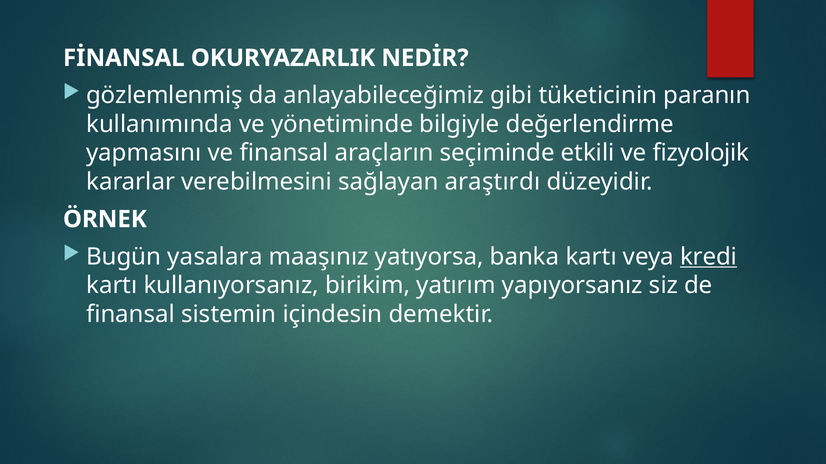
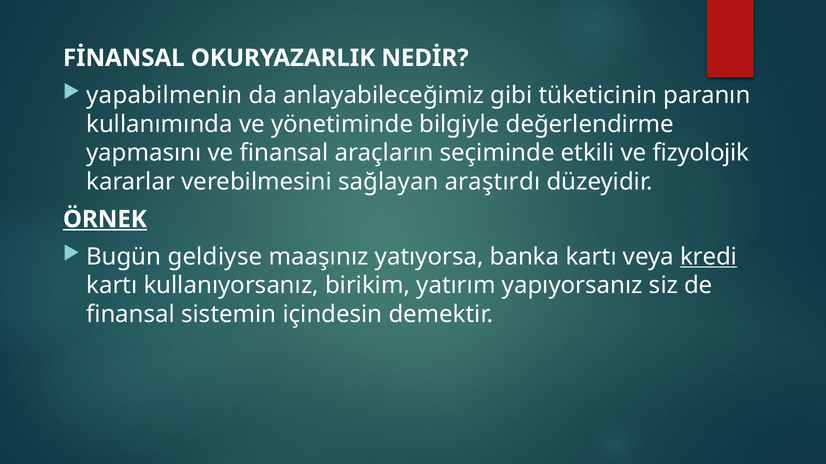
gözlemlenmiş: gözlemlenmiş -> yapabilmenin
ÖRNEK underline: none -> present
yasalara: yasalara -> geldiyse
